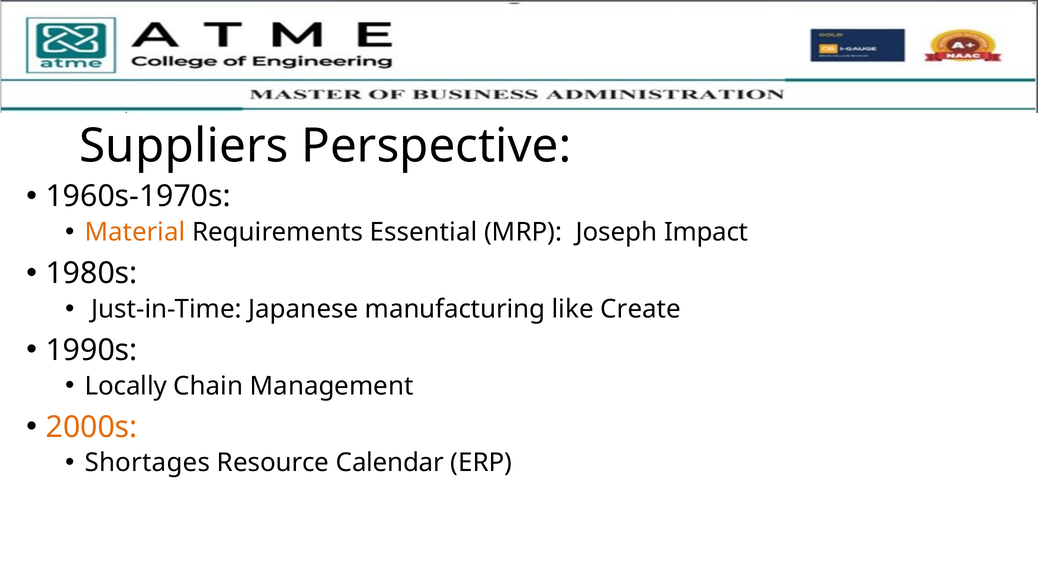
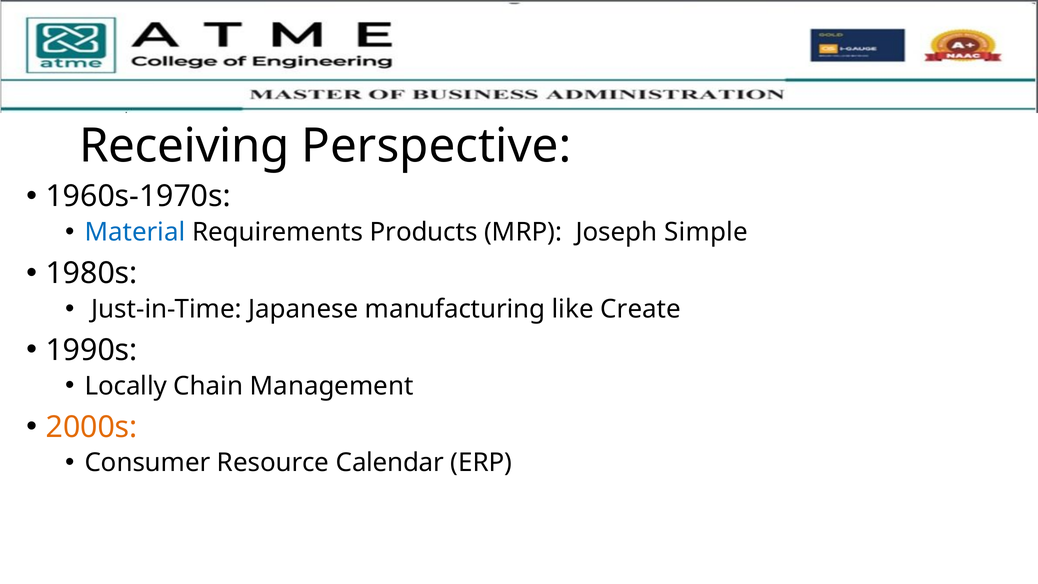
Suppliers: Suppliers -> Receiving
Material colour: orange -> blue
Essential: Essential -> Products
Impact: Impact -> Simple
Shortages: Shortages -> Consumer
